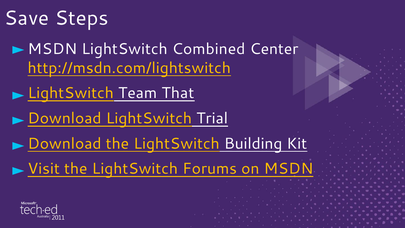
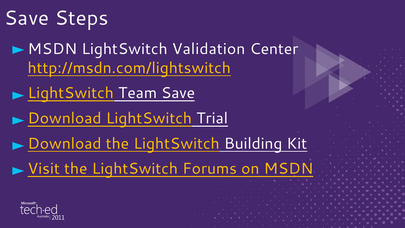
Combined: Combined -> Validation
Team That: That -> Save
